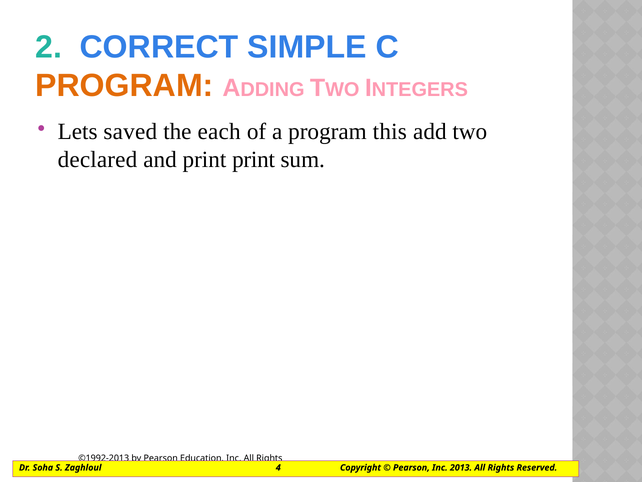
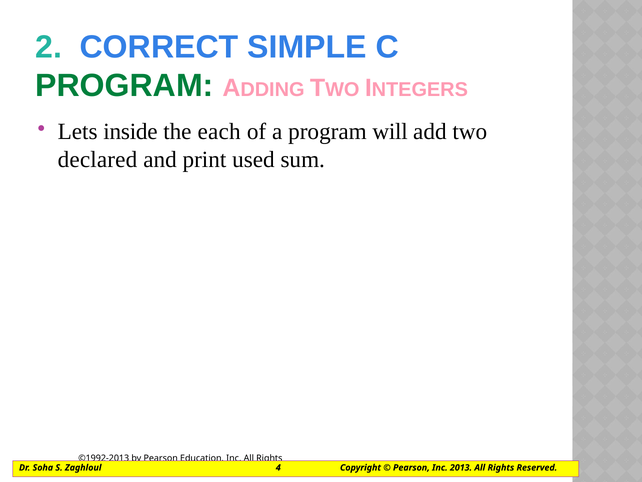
PROGRAM at (124, 86) colour: orange -> green
saved: saved -> inside
this: this -> will
print print: print -> used
